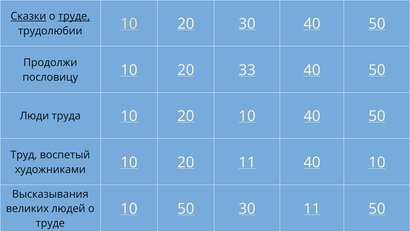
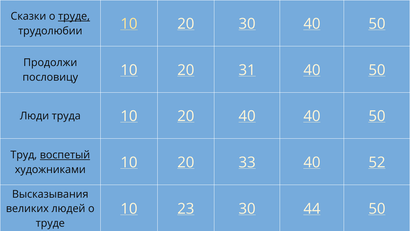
Сказки underline: present -> none
33: 33 -> 31
20 10: 10 -> 40
воспетый underline: none -> present
20 11: 11 -> 33
40 10: 10 -> 52
50 at (186, 209): 50 -> 23
30 11: 11 -> 44
